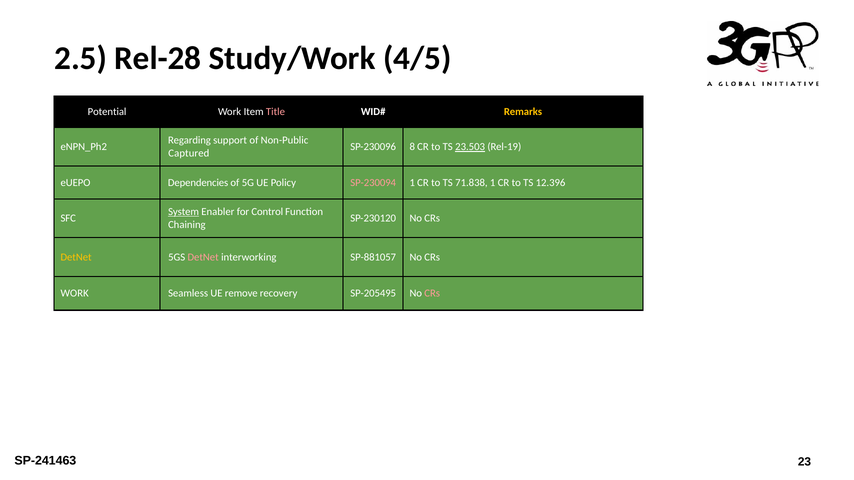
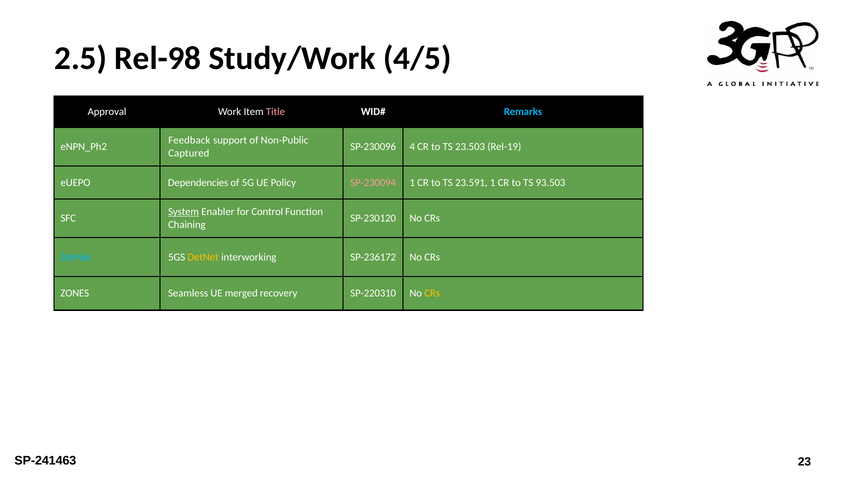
Rel-28: Rel-28 -> Rel-98
Potential: Potential -> Approval
Remarks colour: yellow -> light blue
Regarding: Regarding -> Feedback
8: 8 -> 4
23.503 underline: present -> none
71.838: 71.838 -> 23.591
12.396: 12.396 -> 93.503
DetNet at (76, 257) colour: yellow -> light blue
DetNet at (203, 257) colour: pink -> yellow
SP-881057: SP-881057 -> SP-236172
WORK at (75, 294): WORK -> ZONES
remove: remove -> merged
SP-205495: SP-205495 -> SP-220310
CRs at (432, 294) colour: pink -> yellow
